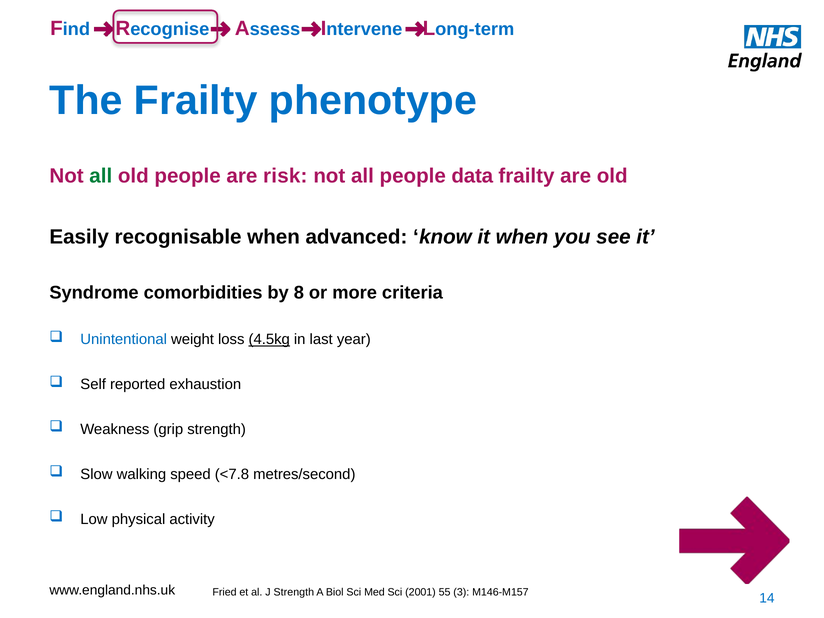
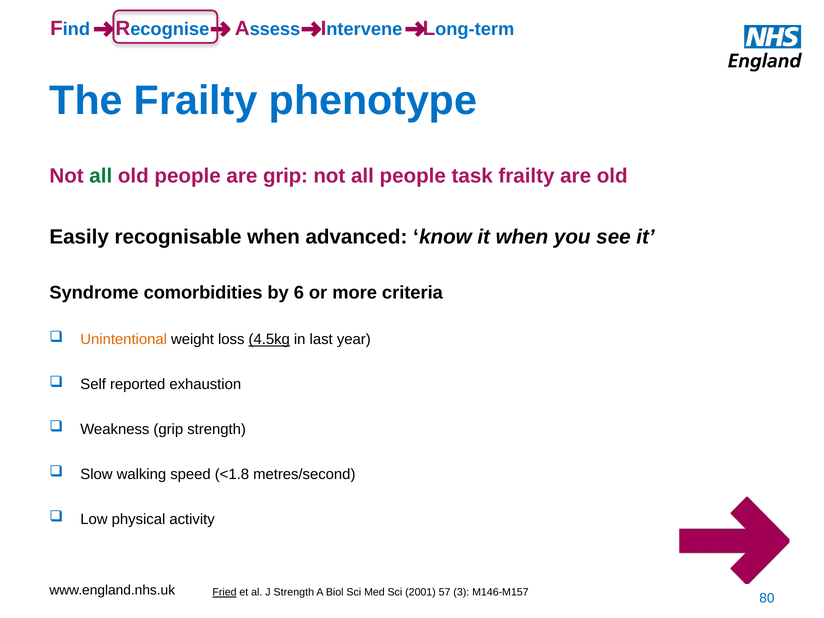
are risk: risk -> grip
data: data -> task
8: 8 -> 6
Unintentional colour: blue -> orange
<7.8: <7.8 -> <1.8
Fried underline: none -> present
55: 55 -> 57
14: 14 -> 80
